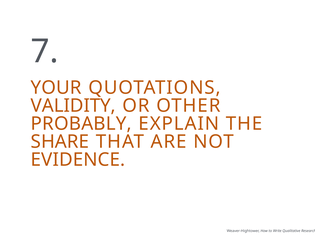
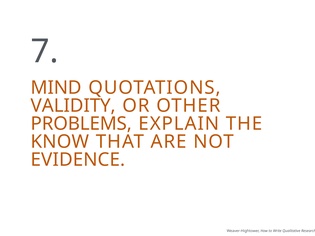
YOUR: YOUR -> MIND
PROBABLY: PROBABLY -> PROBLEMS
SHARE: SHARE -> KNOW
